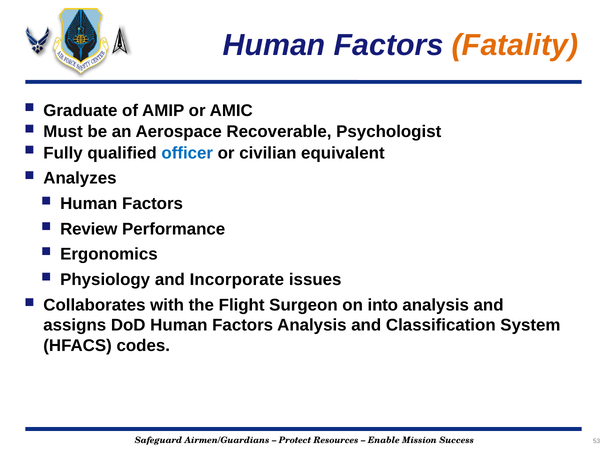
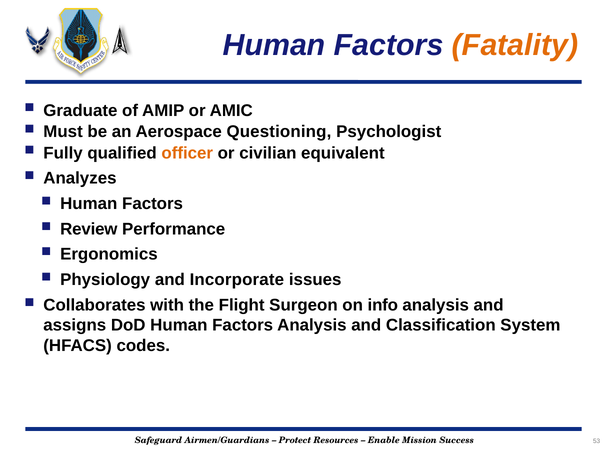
Recoverable: Recoverable -> Questioning
officer colour: blue -> orange
into: into -> info
